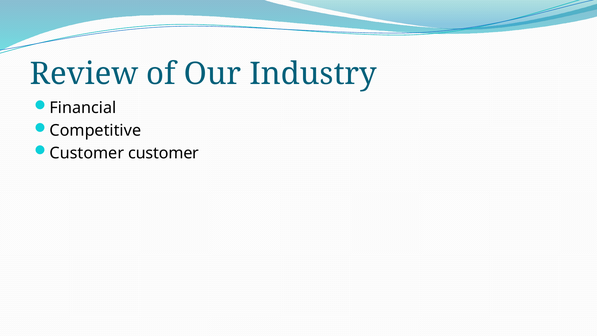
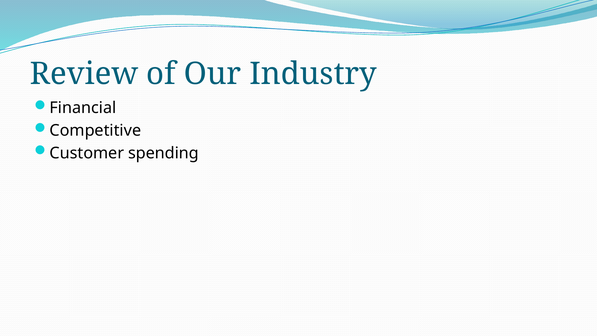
Customer customer: customer -> spending
